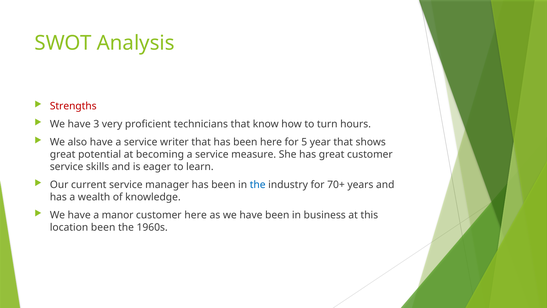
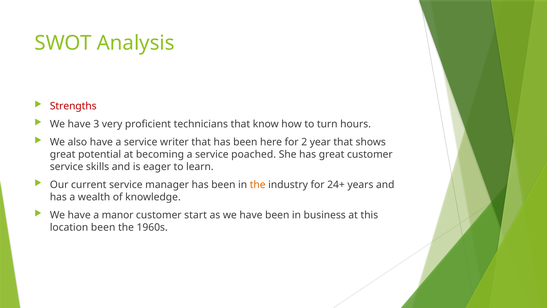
5: 5 -> 2
measure: measure -> poached
the at (258, 185) colour: blue -> orange
70+: 70+ -> 24+
customer here: here -> start
